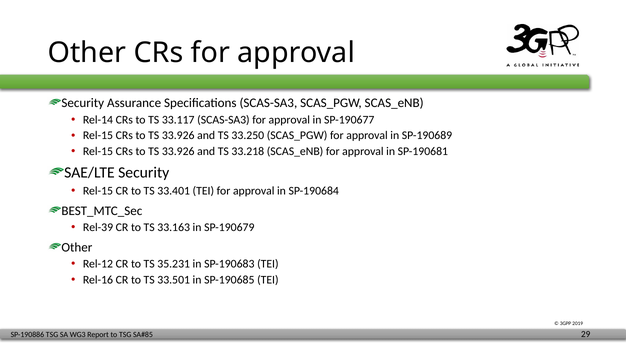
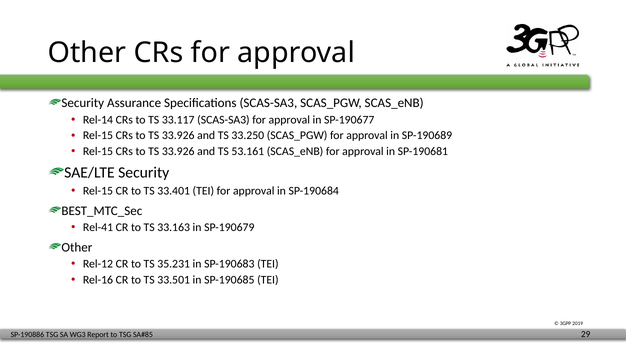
33.218: 33.218 -> 53.161
Rel-39: Rel-39 -> Rel-41
